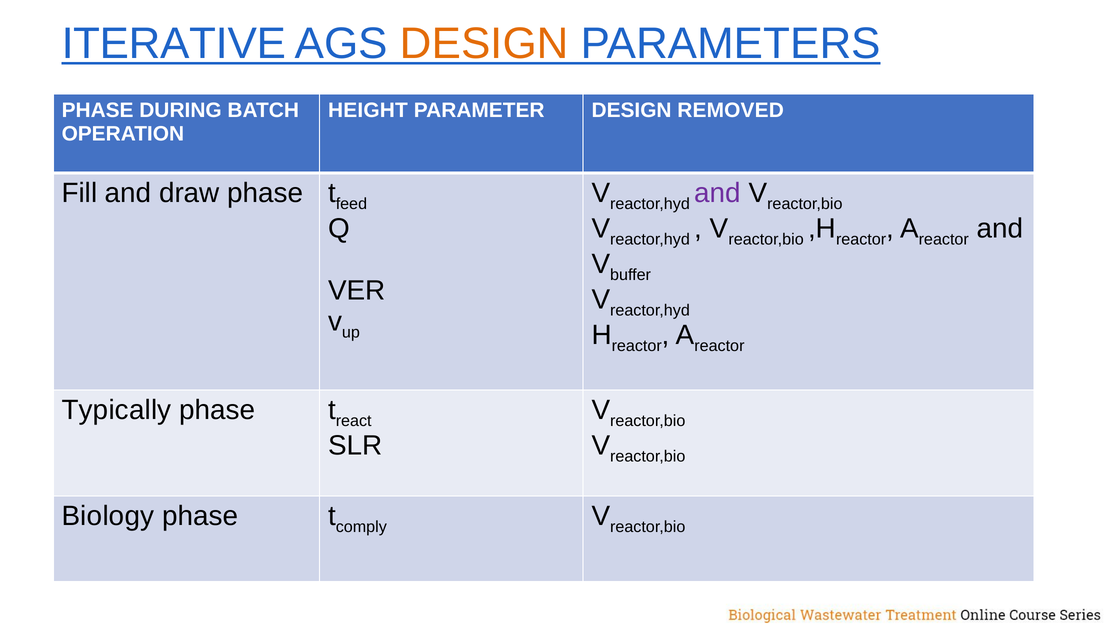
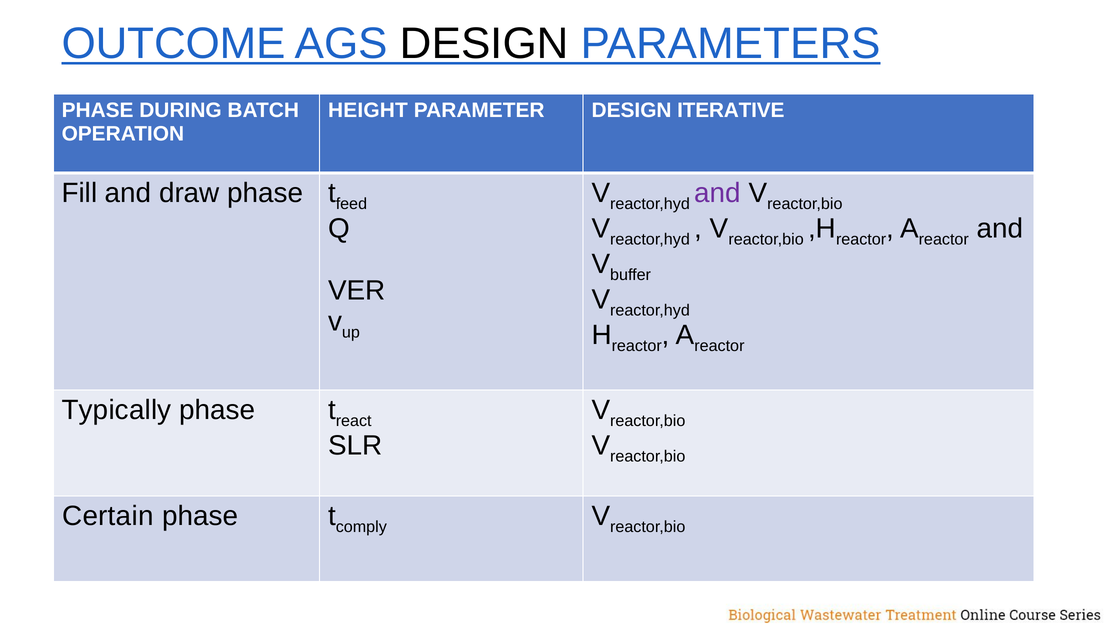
ITERATIVE: ITERATIVE -> OUTCOME
DESIGN at (484, 44) colour: orange -> black
REMOVED: REMOVED -> ITERATIVE
Biology: Biology -> Certain
